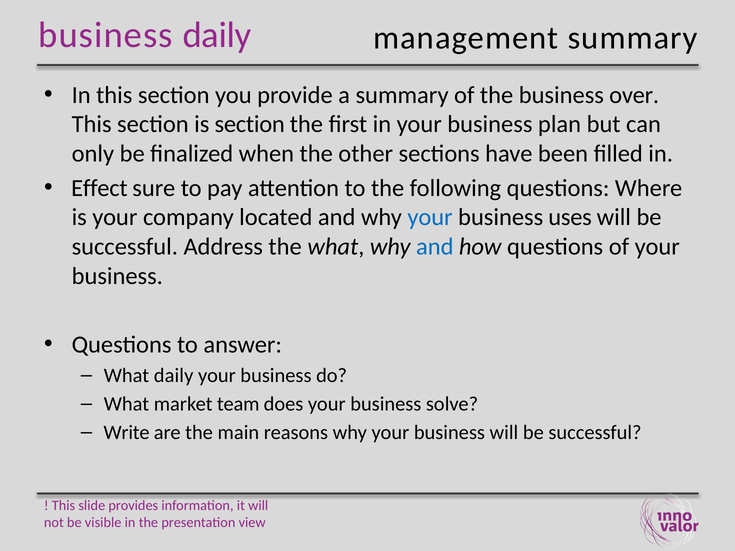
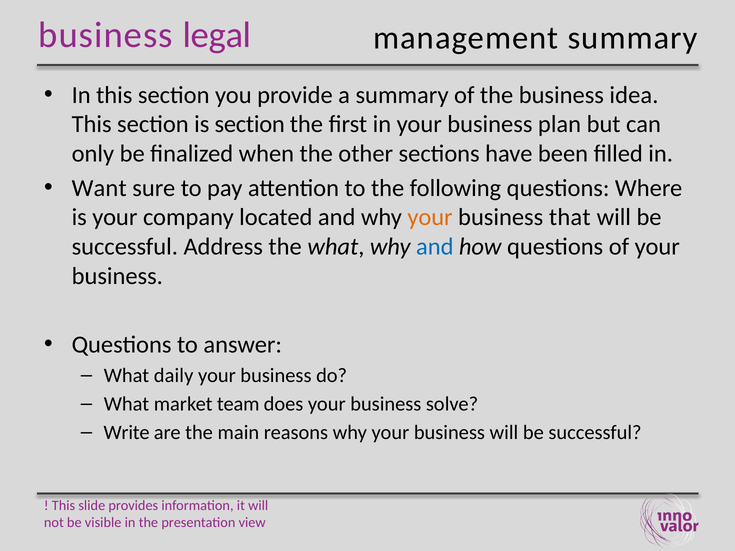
business daily: daily -> legal
over: over -> idea
Effect: Effect -> Want
your at (430, 218) colour: blue -> orange
uses: uses -> that
